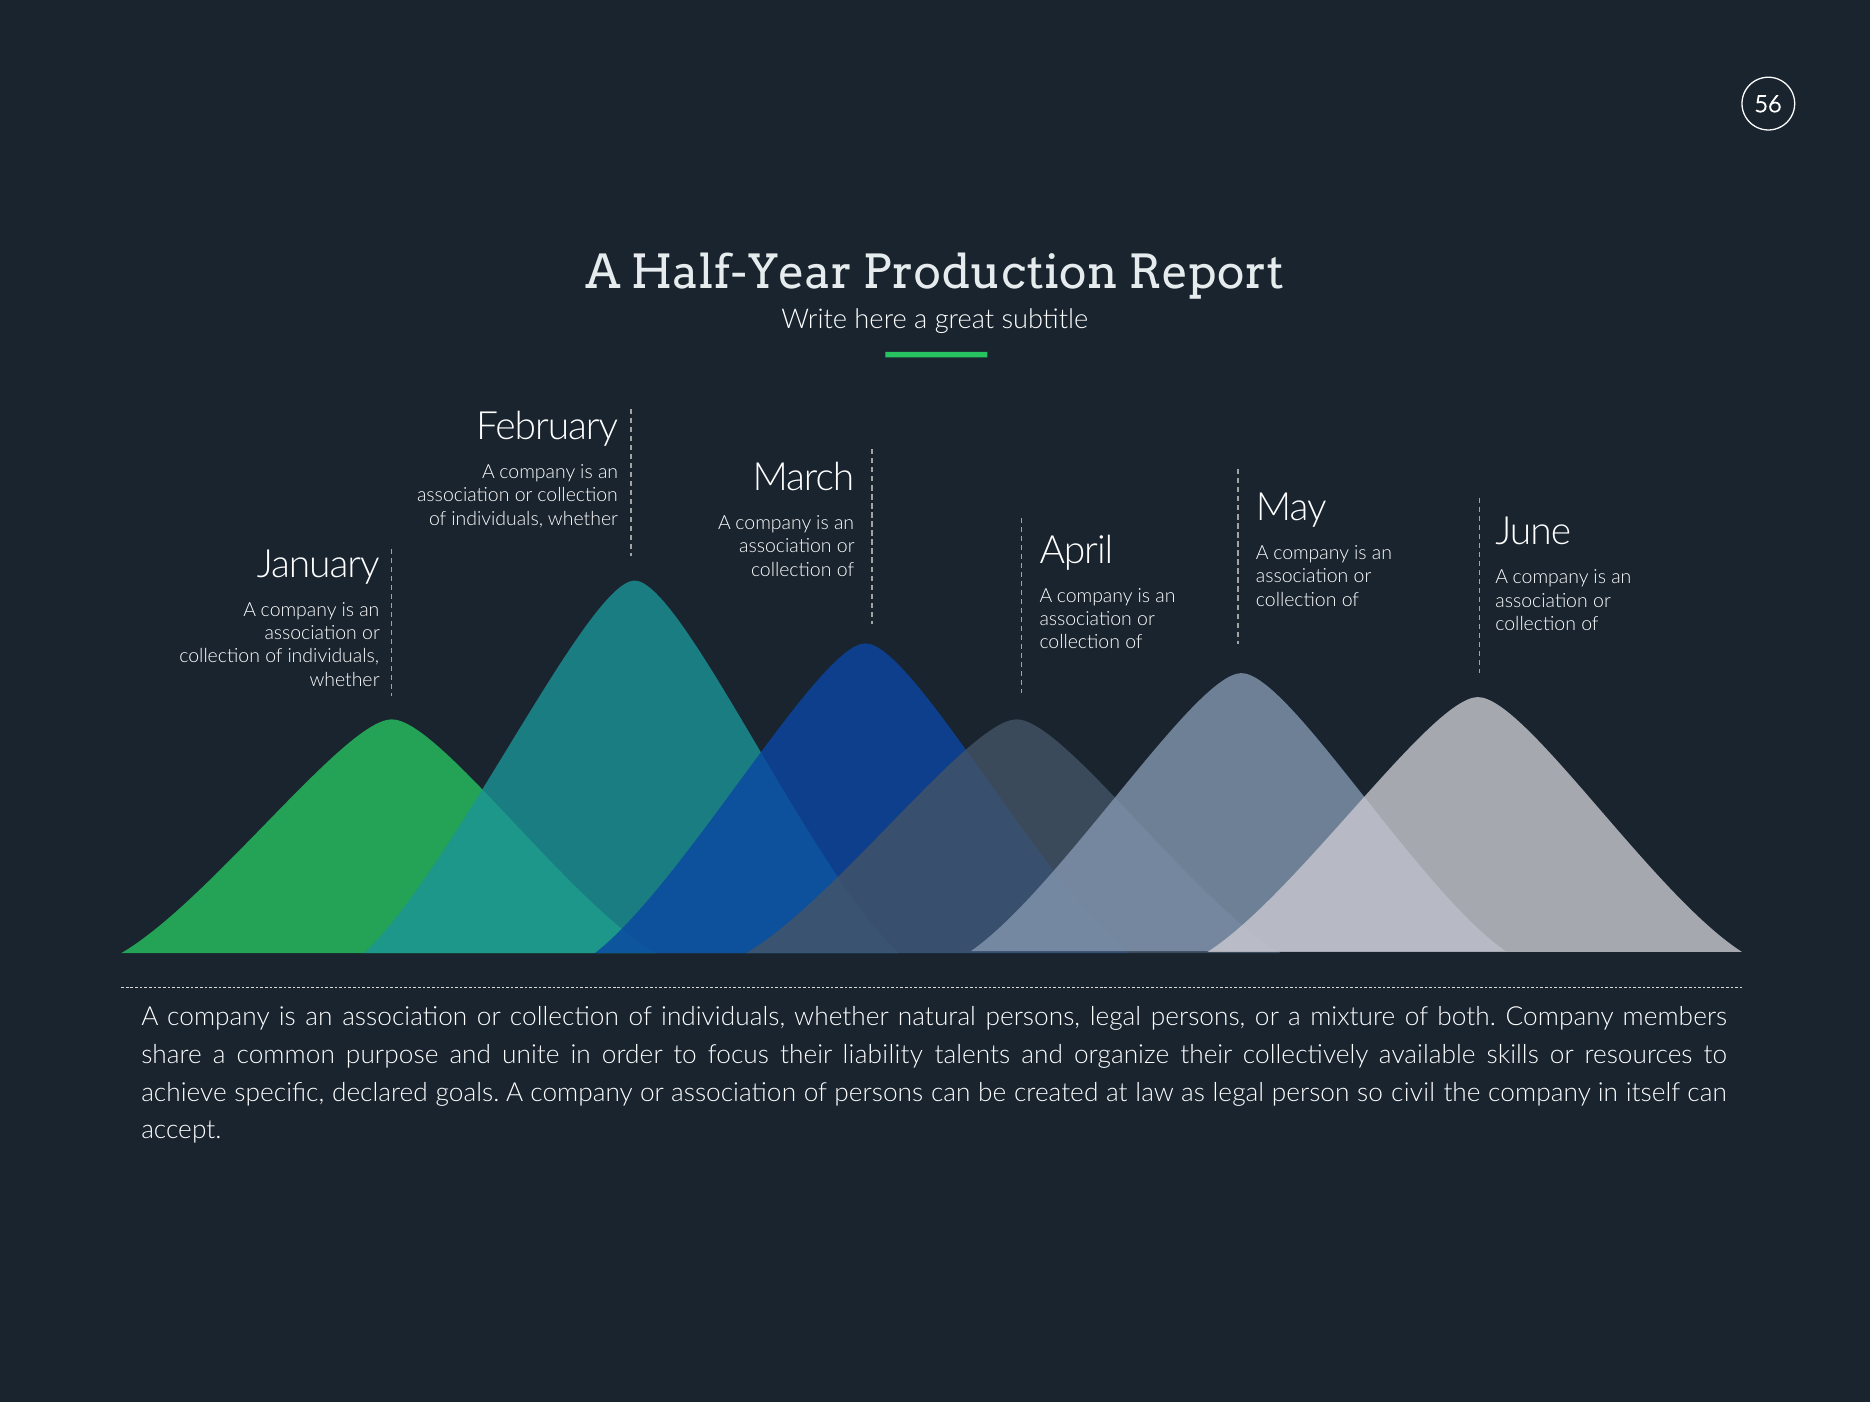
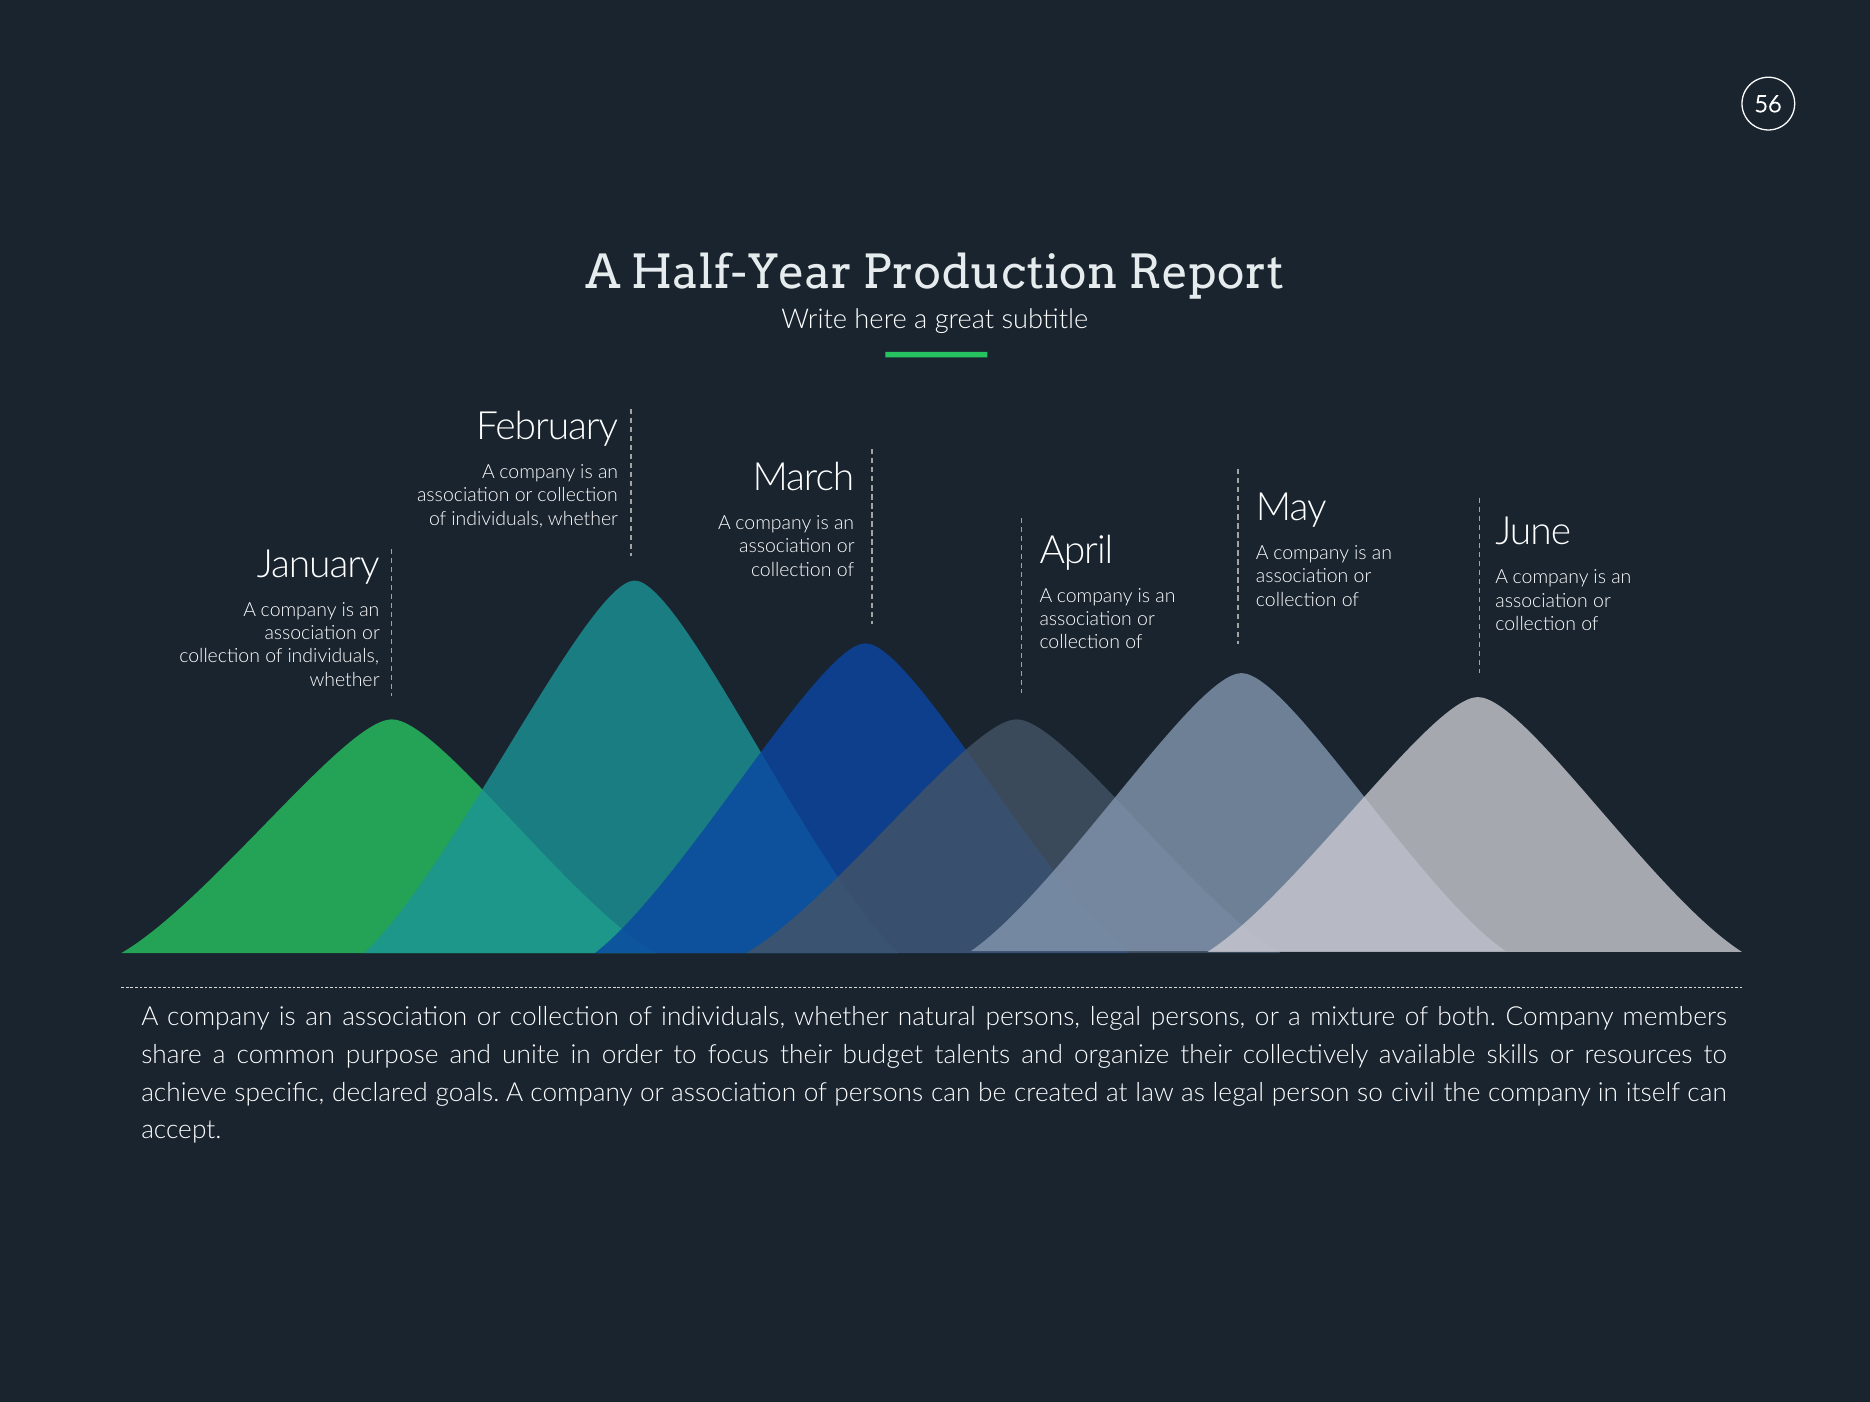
liability: liability -> budget
